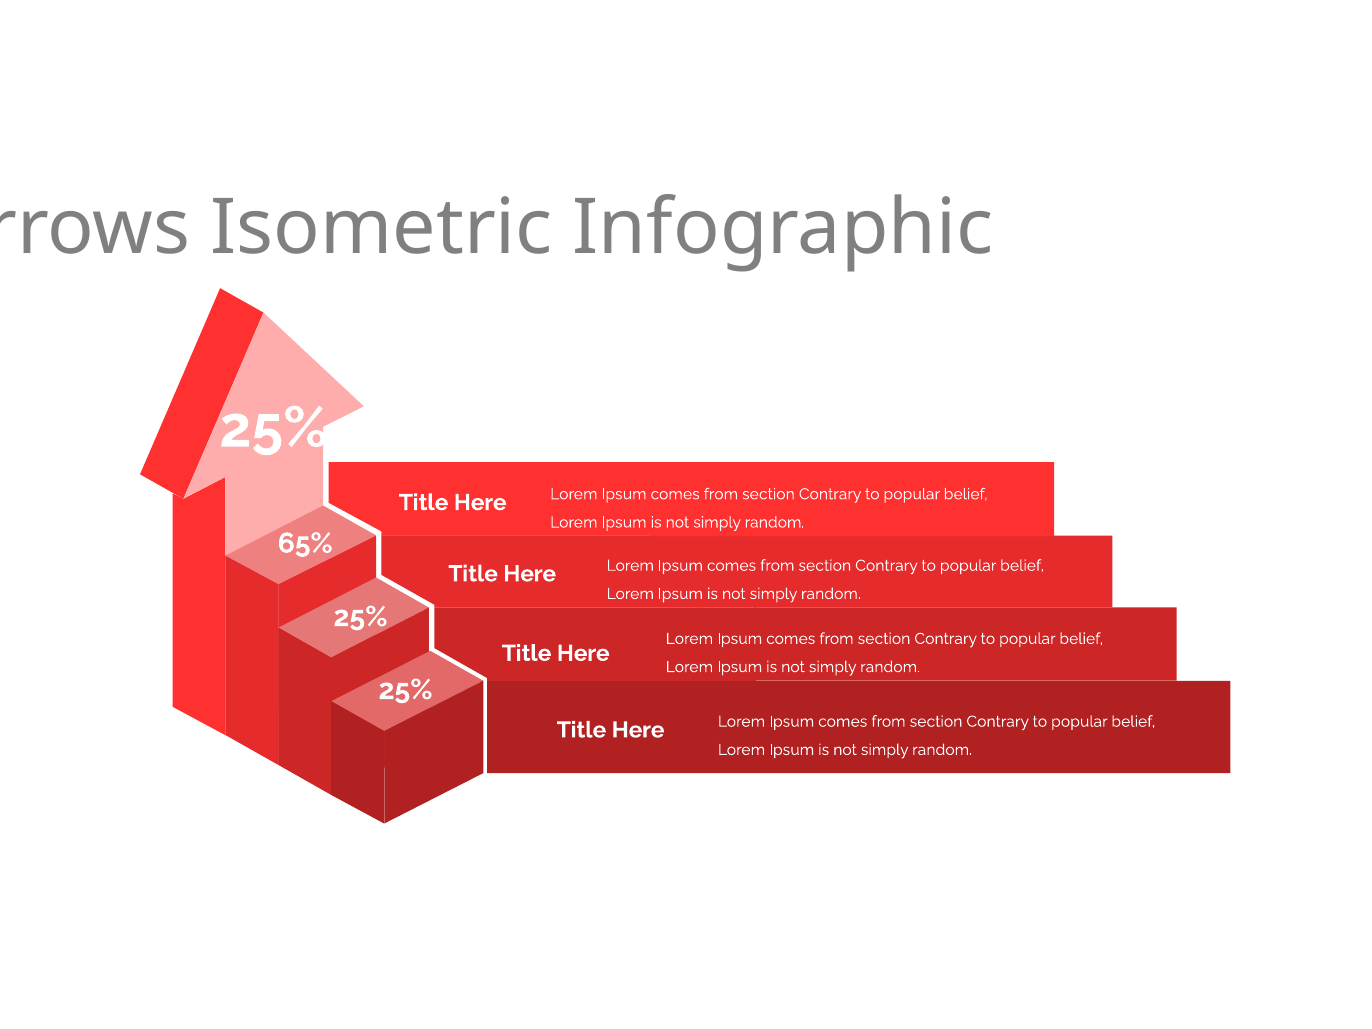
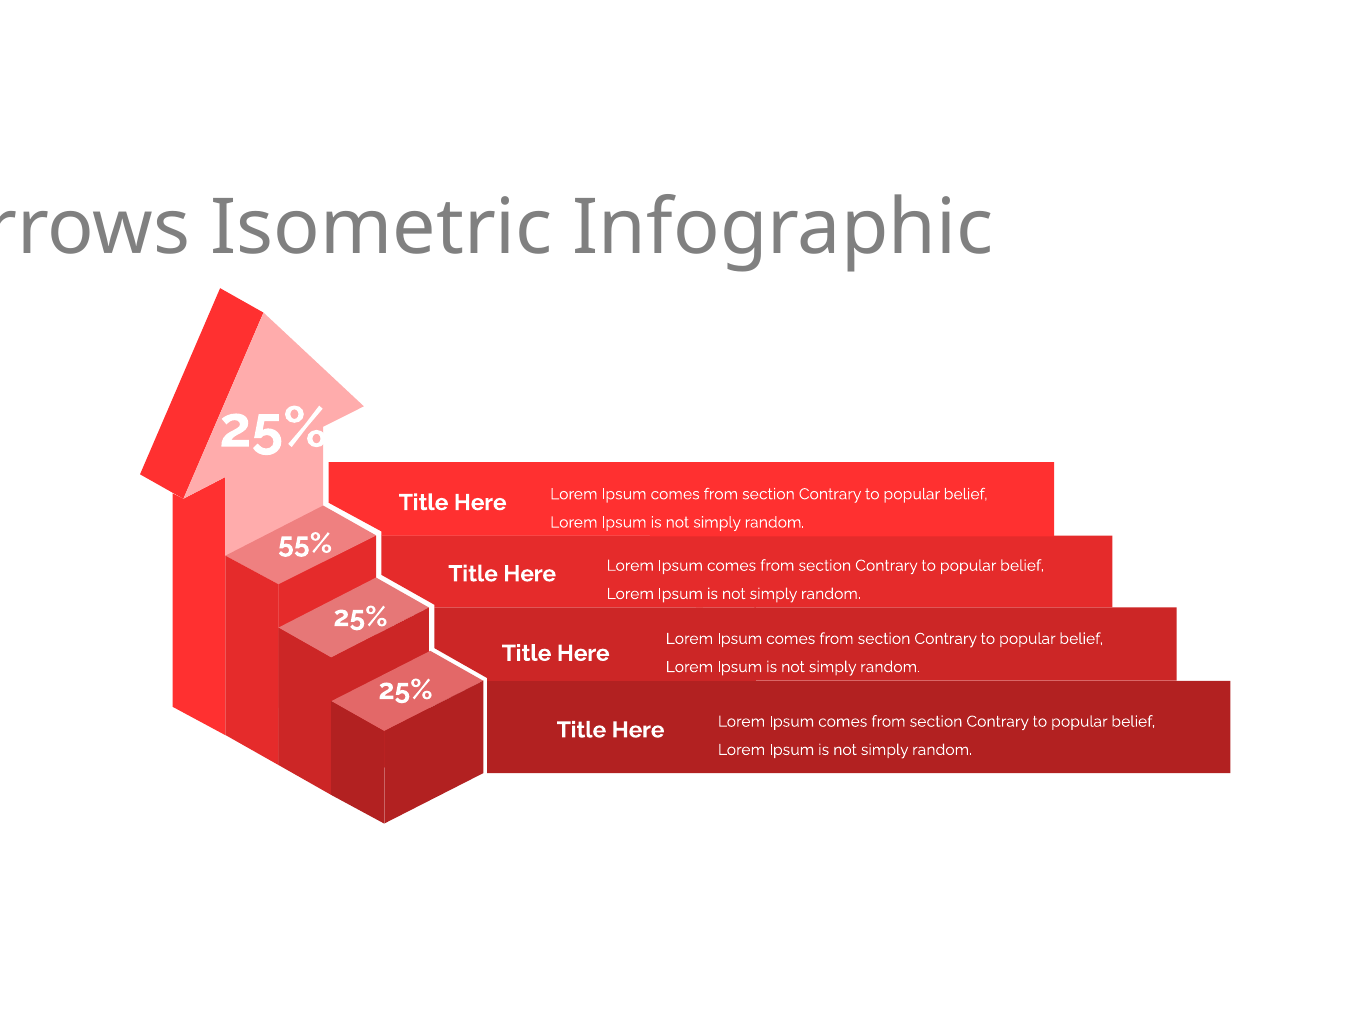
65%: 65% -> 55%
